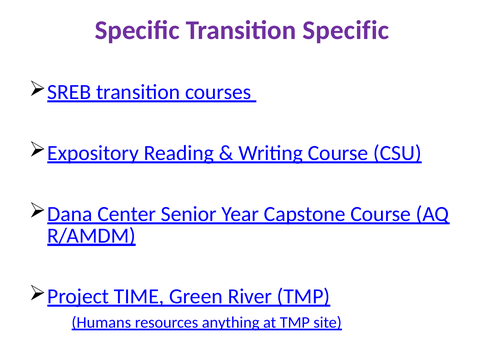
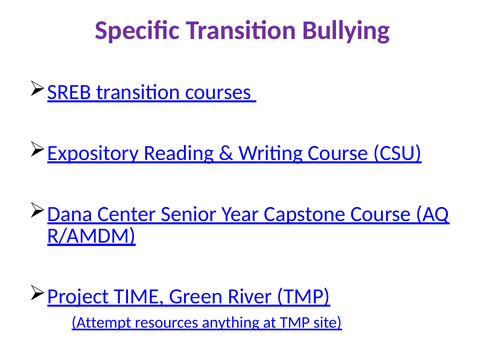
Transition Specific: Specific -> Bullying
Humans: Humans -> Attempt
